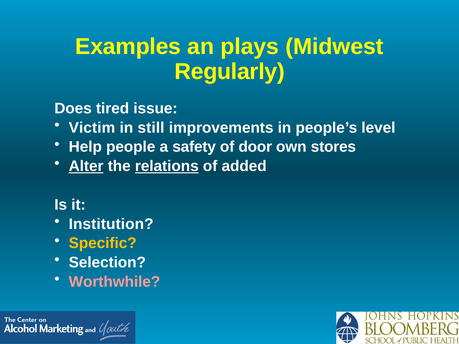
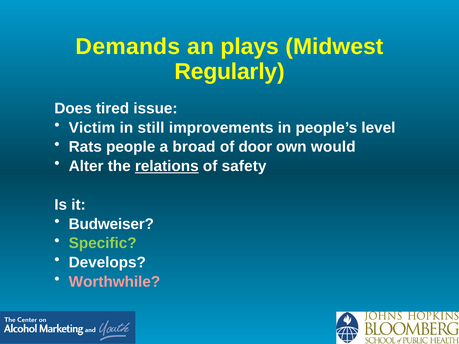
Examples: Examples -> Demands
Help: Help -> Rats
safety: safety -> broad
stores: stores -> would
Alter underline: present -> none
added: added -> safety
Institution: Institution -> Budweiser
Specific colour: yellow -> light green
Selection: Selection -> Develops
